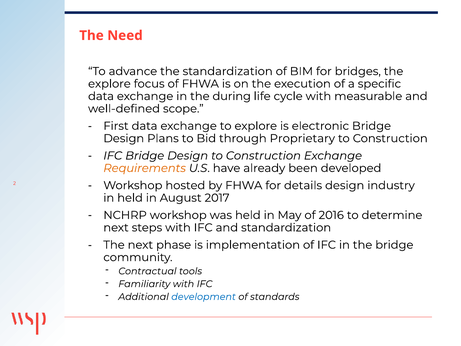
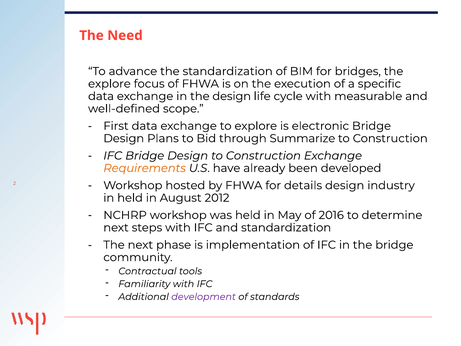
the during: during -> design
Proprietary: Proprietary -> Summarize
2017: 2017 -> 2012
development colour: blue -> purple
